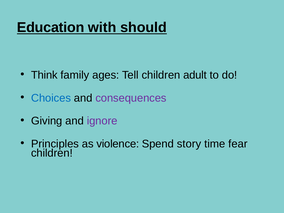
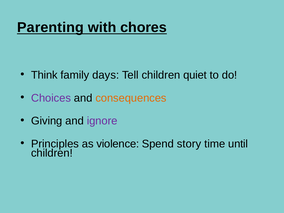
Education: Education -> Parenting
should: should -> chores
ages: ages -> days
adult: adult -> quiet
Choices colour: blue -> purple
consequences colour: purple -> orange
fear: fear -> until
